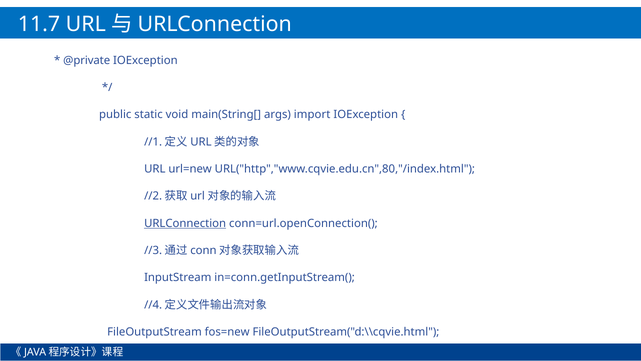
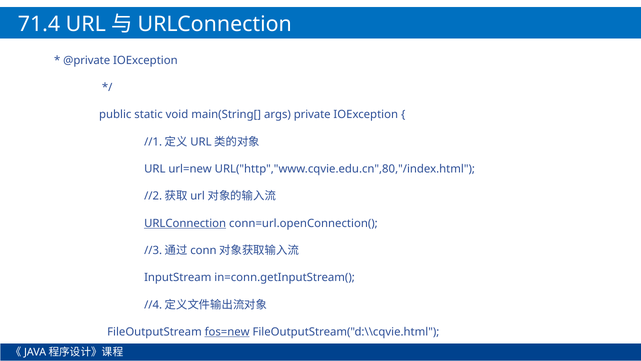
11.7: 11.7 -> 71.4
import: import -> private
fos=new underline: none -> present
